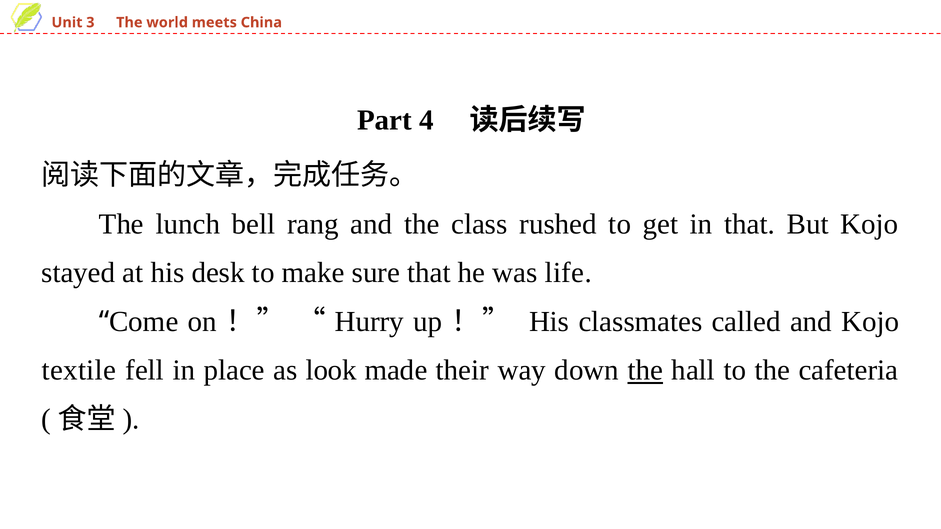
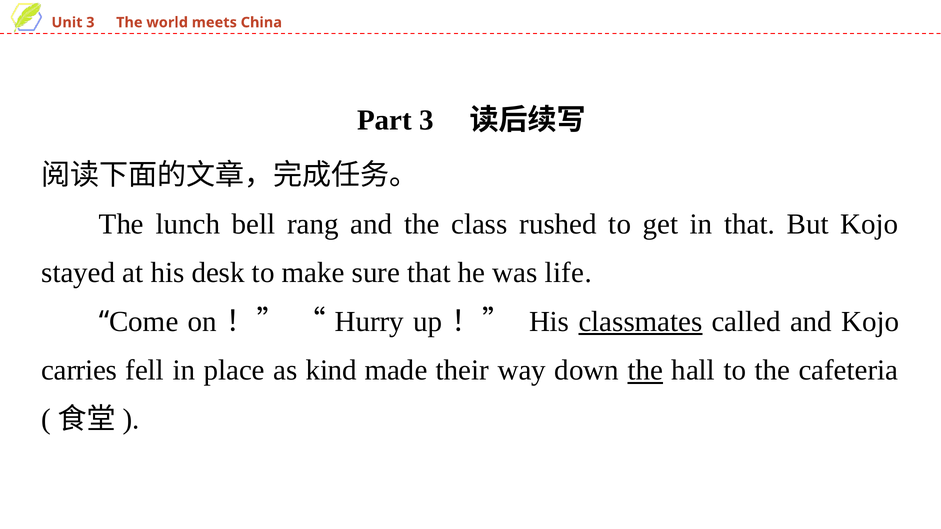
Part 4: 4 -> 3
classmates underline: none -> present
textile: textile -> carries
look: look -> kind
